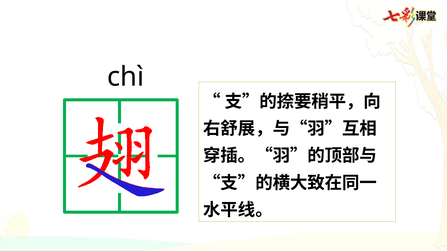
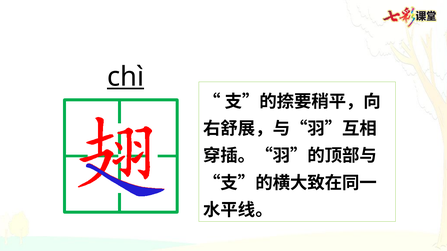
chì underline: none -> present
